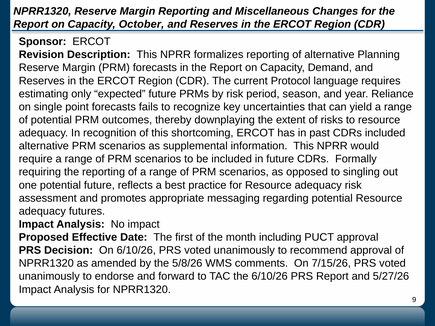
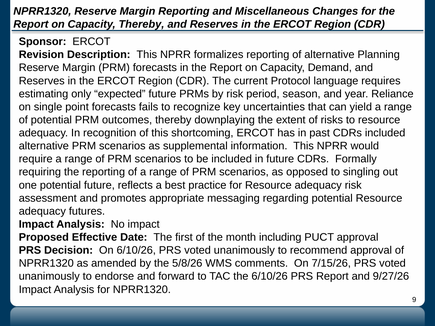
Capacity October: October -> Thereby
5/27/26: 5/27/26 -> 9/27/26
